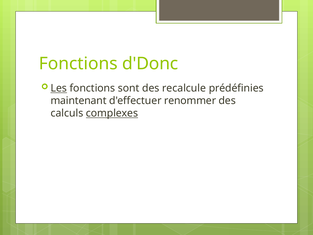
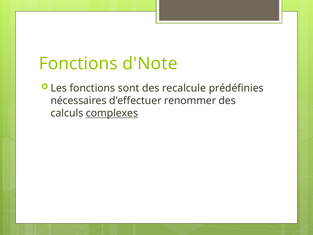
d'Donc: d'Donc -> d'Note
Les underline: present -> none
maintenant: maintenant -> nécessaires
